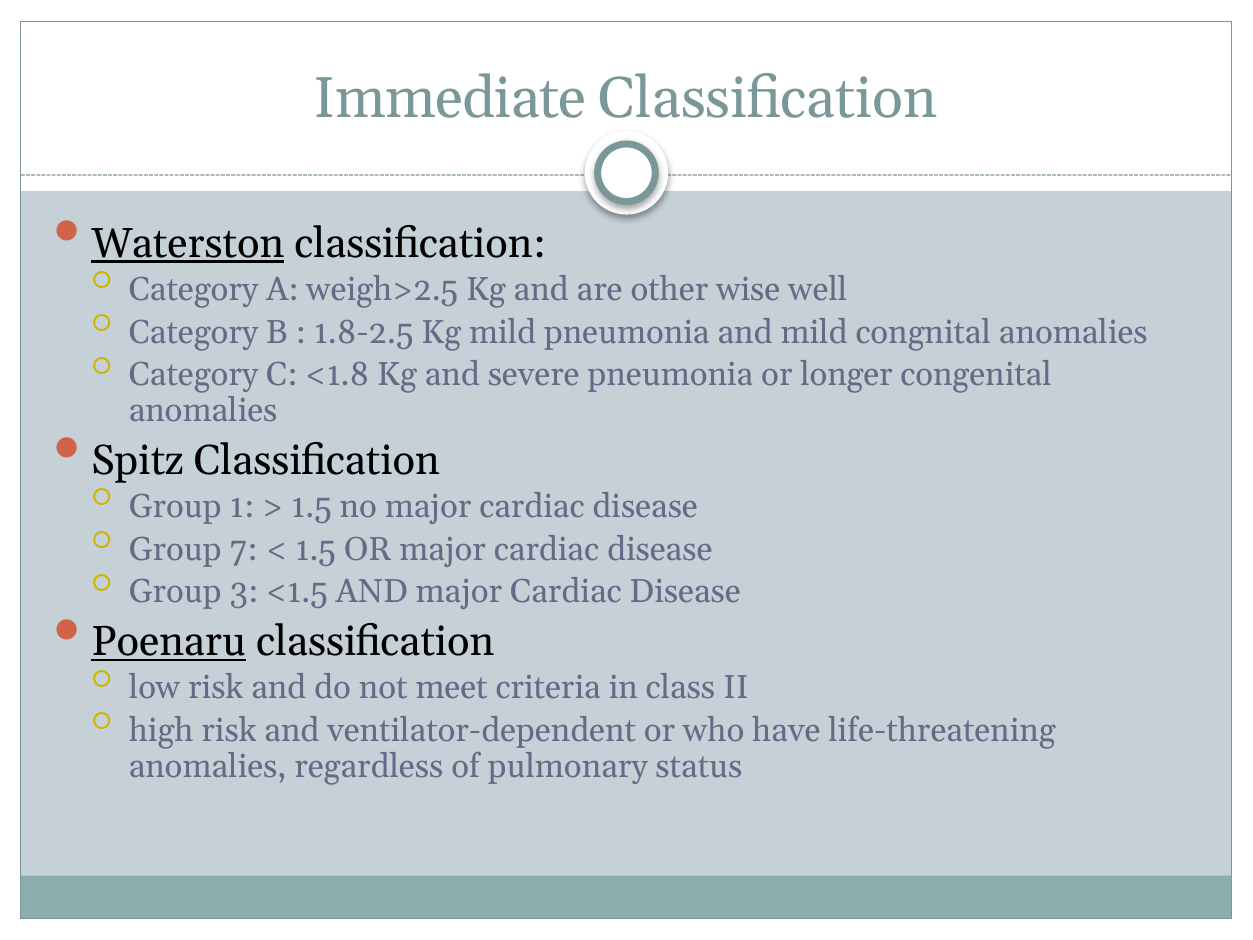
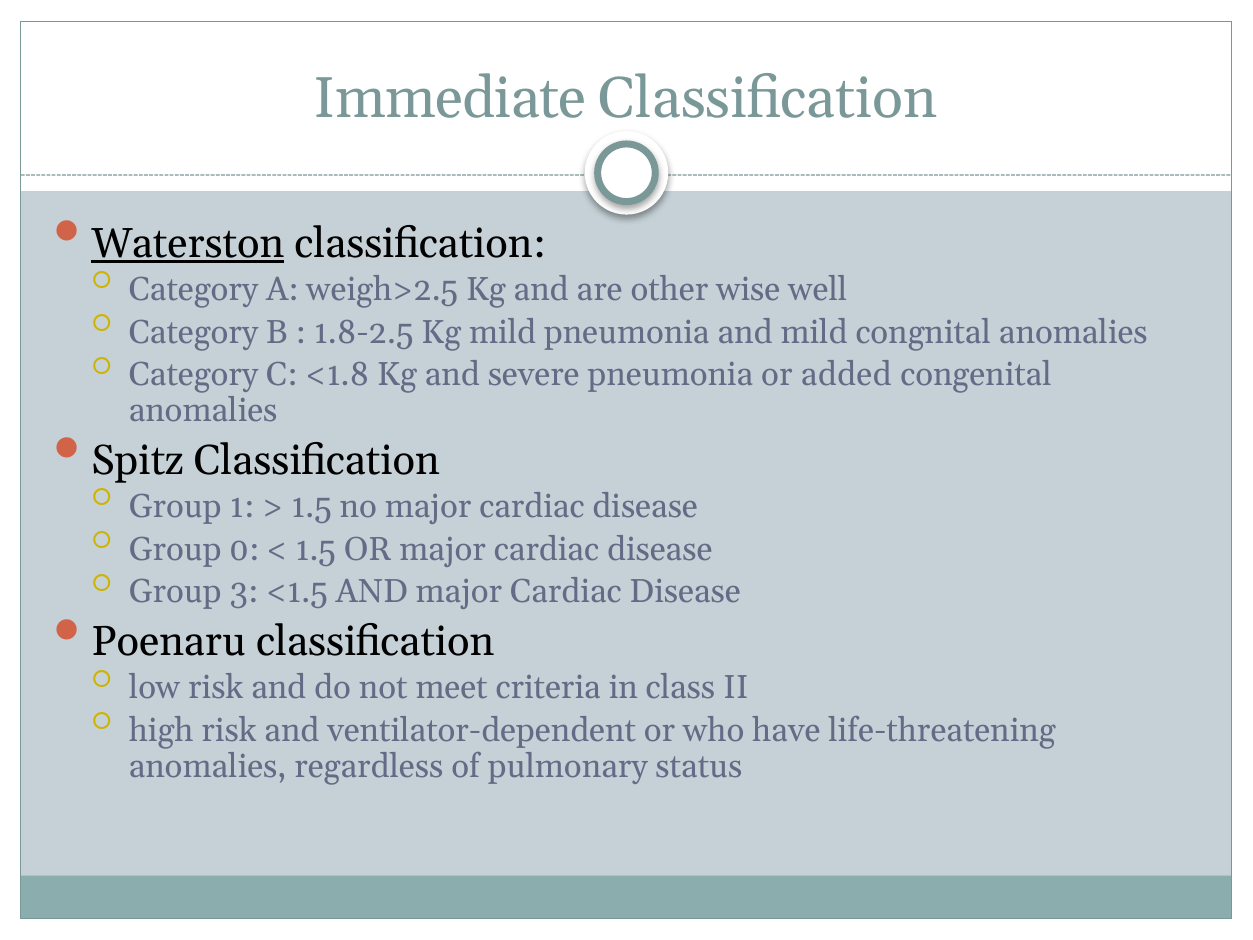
longer: longer -> added
7: 7 -> 0
Poenaru underline: present -> none
